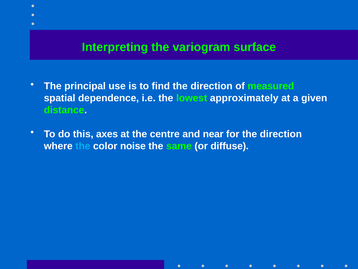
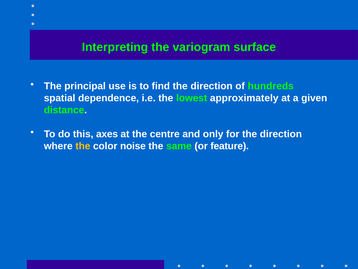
measured: measured -> hundreds
near: near -> only
the at (83, 146) colour: light blue -> yellow
diffuse: diffuse -> feature
